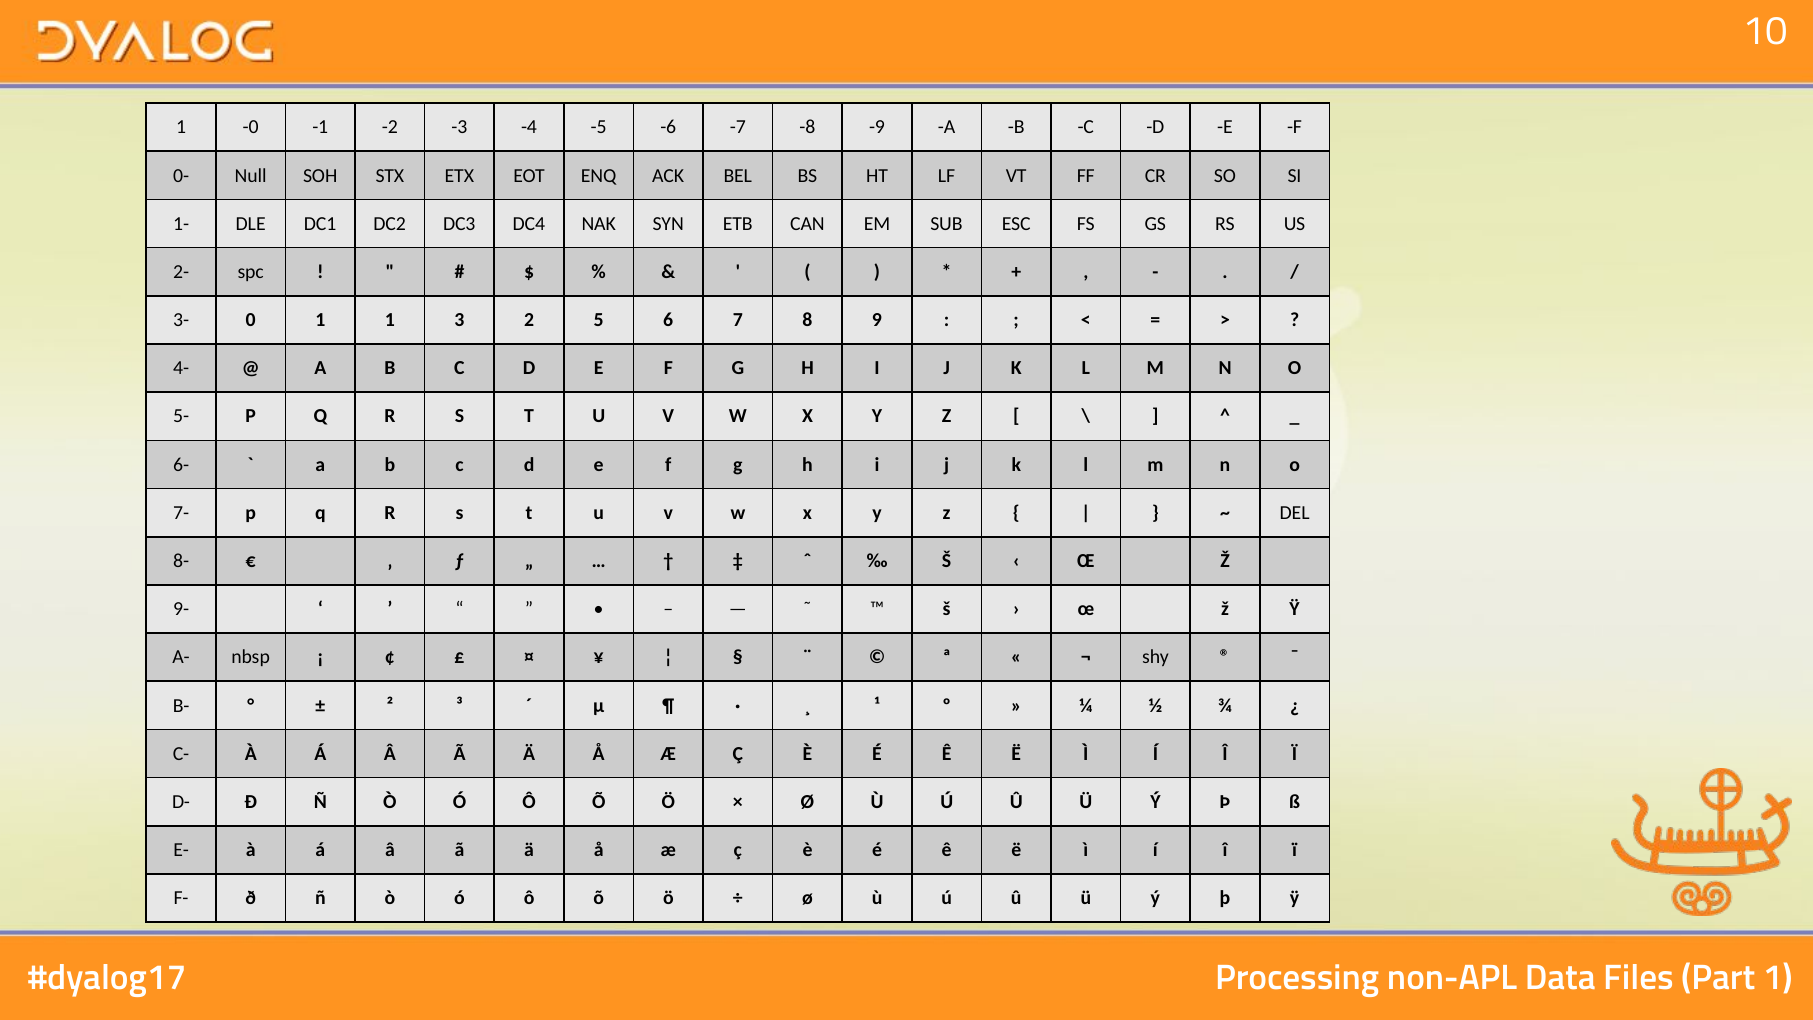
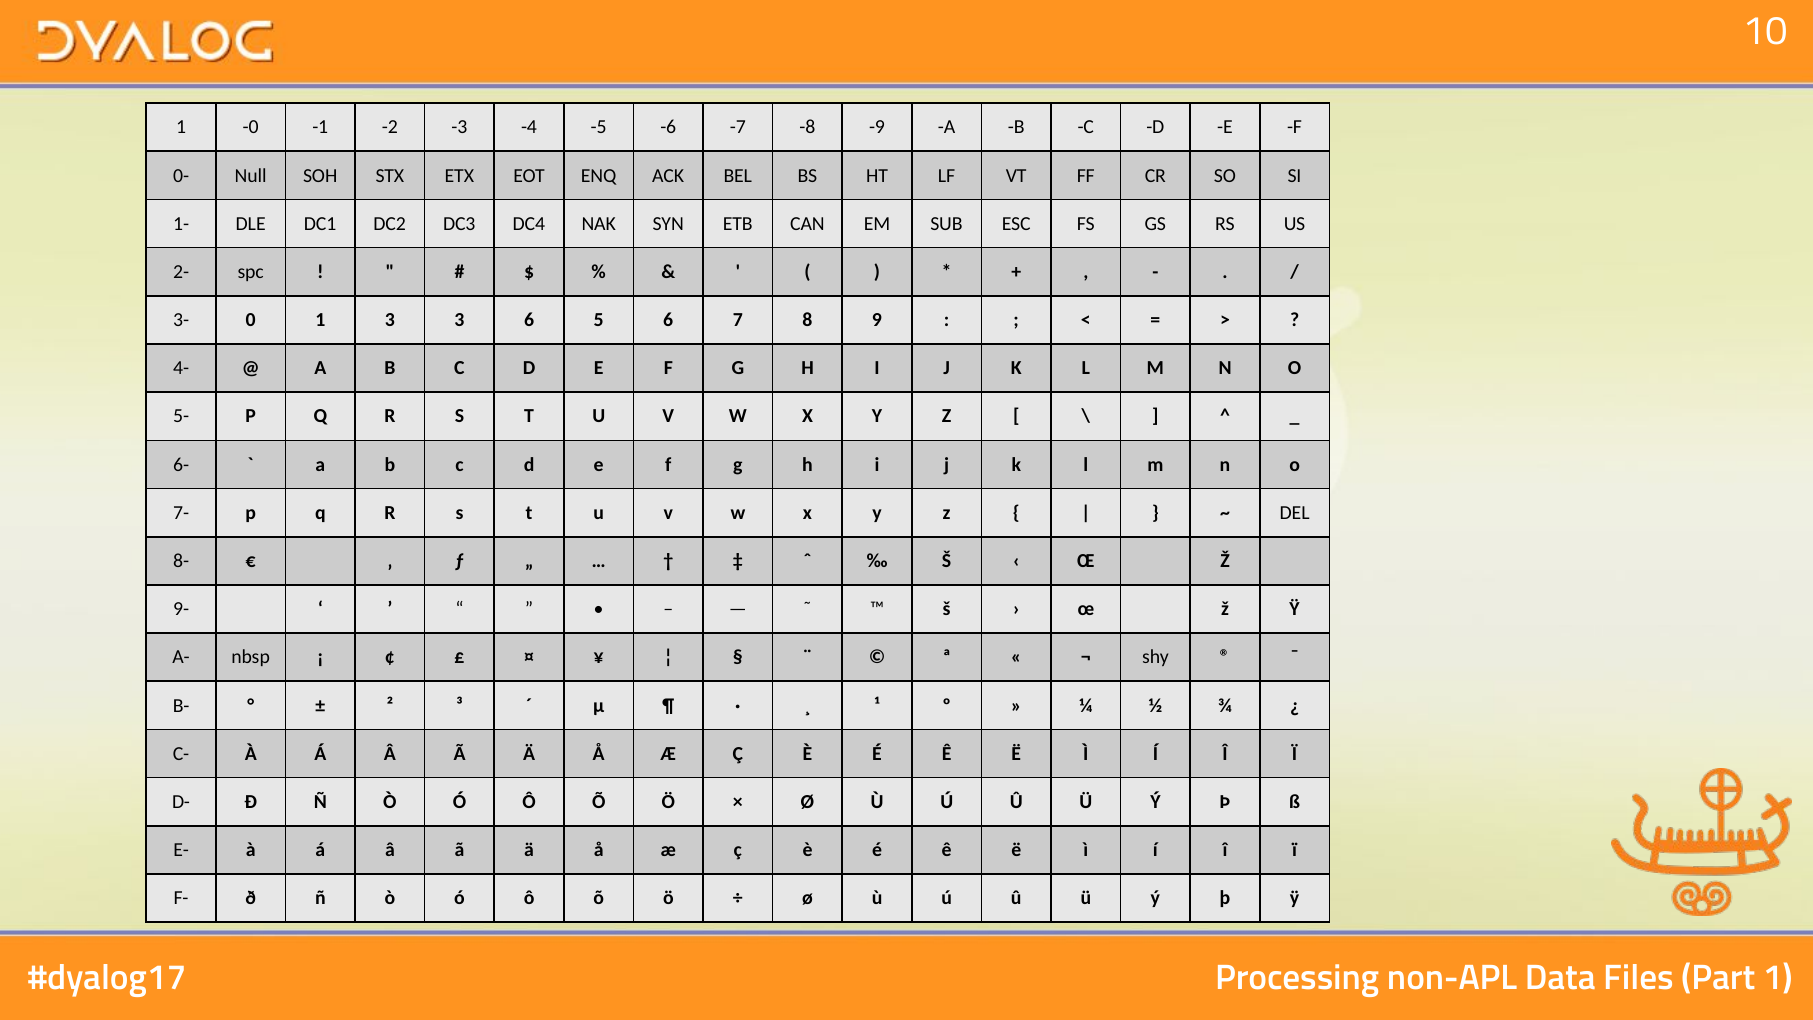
0 1 1: 1 -> 3
3 2: 2 -> 6
